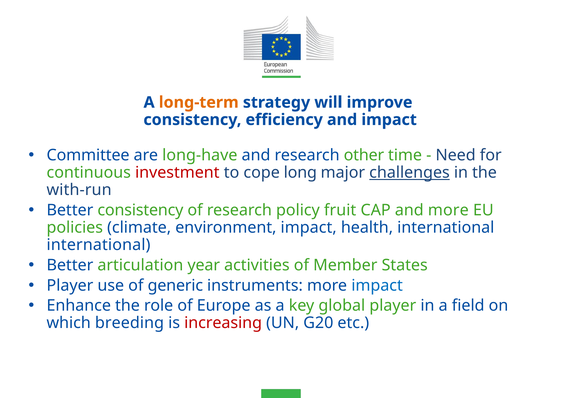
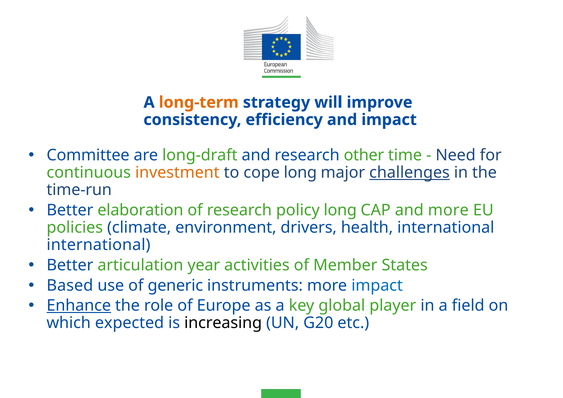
long-have: long-have -> long-draft
investment colour: red -> orange
with-run: with-run -> time-run
Better consistency: consistency -> elaboration
policy fruit: fruit -> long
environment impact: impact -> drivers
Player at (70, 285): Player -> Based
Enhance underline: none -> present
breeding: breeding -> expected
increasing colour: red -> black
